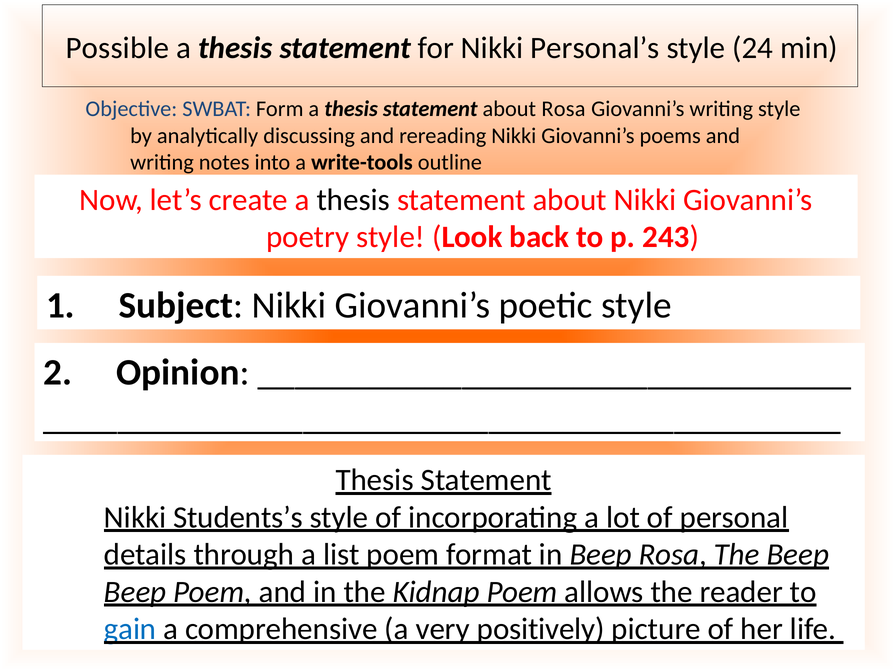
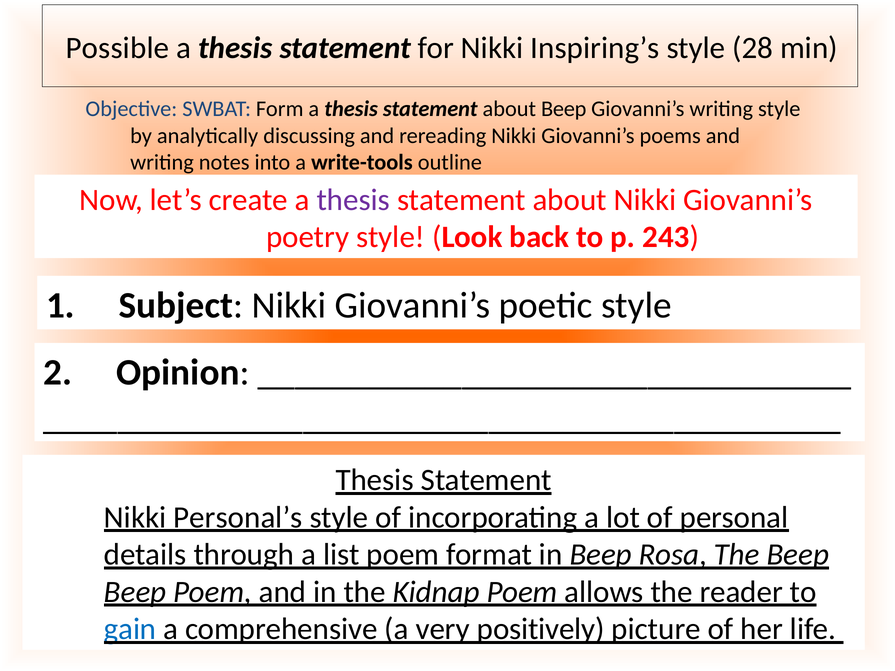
Personal’s: Personal’s -> Inspiring’s
24: 24 -> 28
about Rosa: Rosa -> Beep
thesis at (353, 200) colour: black -> purple
Students’s: Students’s -> Personal’s
